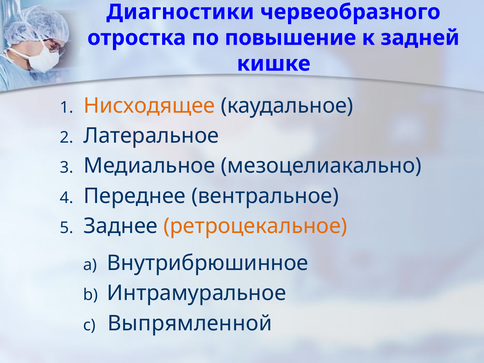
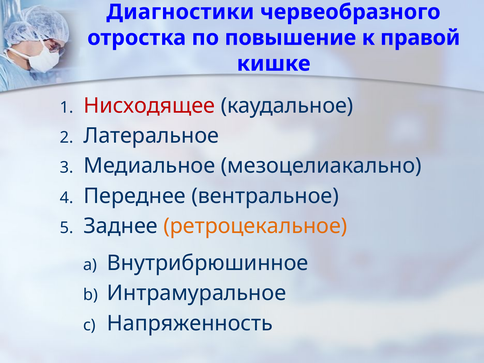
задней: задней -> правой
Нисходящее colour: orange -> red
Выпрямленной: Выпрямленной -> Напряженность
